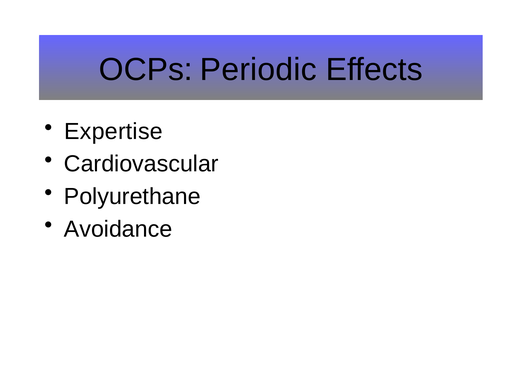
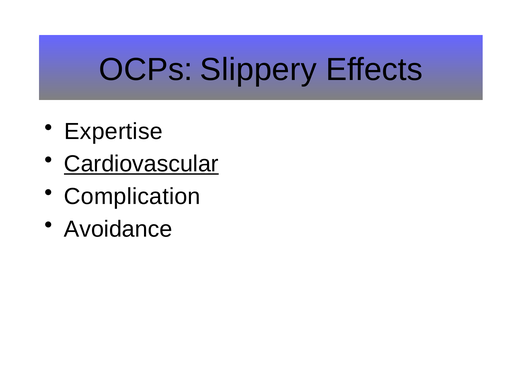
Periodic: Periodic -> Slippery
Cardiovascular underline: none -> present
Polyurethane: Polyurethane -> Complication
